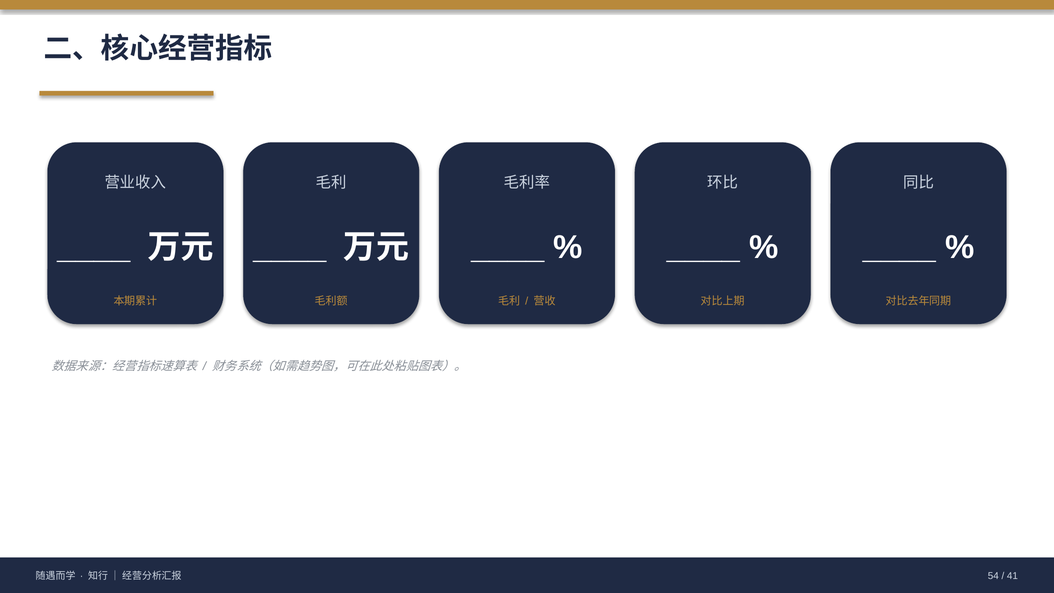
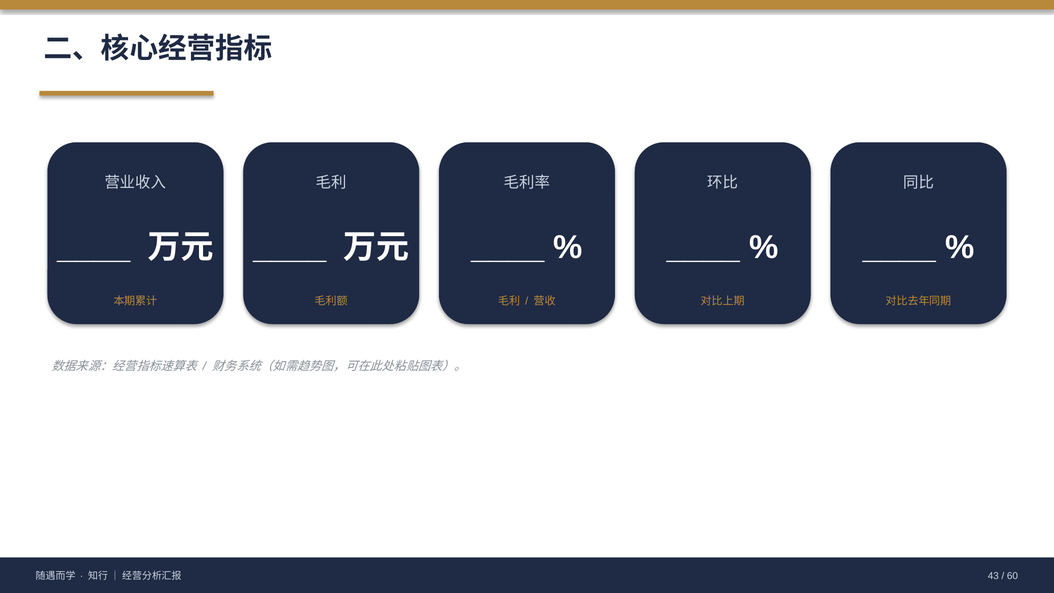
54: 54 -> 43
41: 41 -> 60
